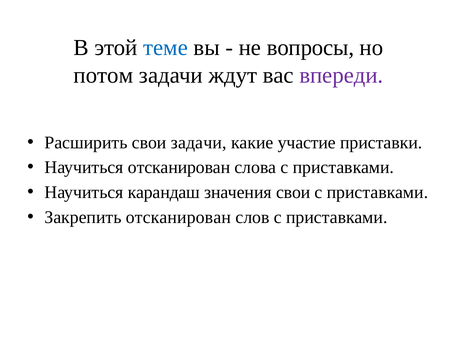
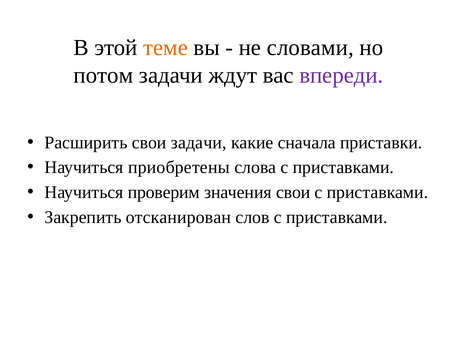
теме colour: blue -> orange
вопросы: вопросы -> словами
участие: участие -> сначала
Научиться отсканирован: отсканирован -> приобретены
карандаш: карандаш -> проверим
